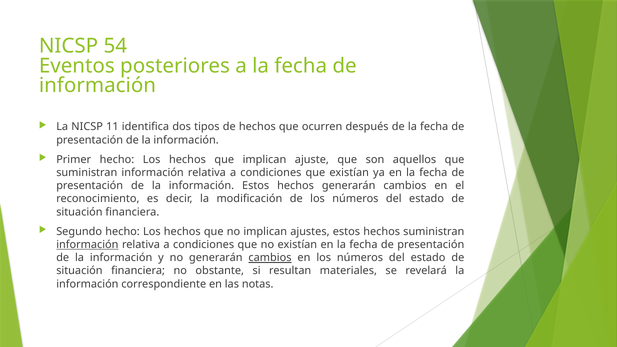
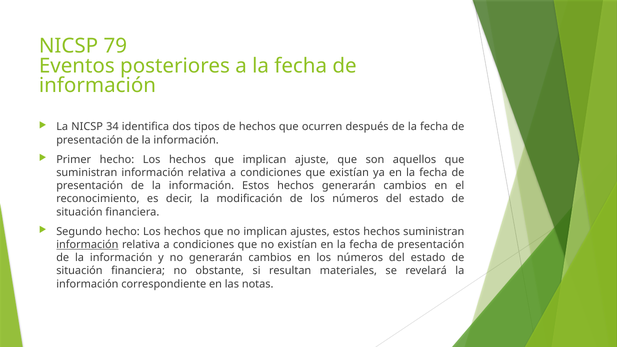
54: 54 -> 79
11: 11 -> 34
cambios at (270, 258) underline: present -> none
